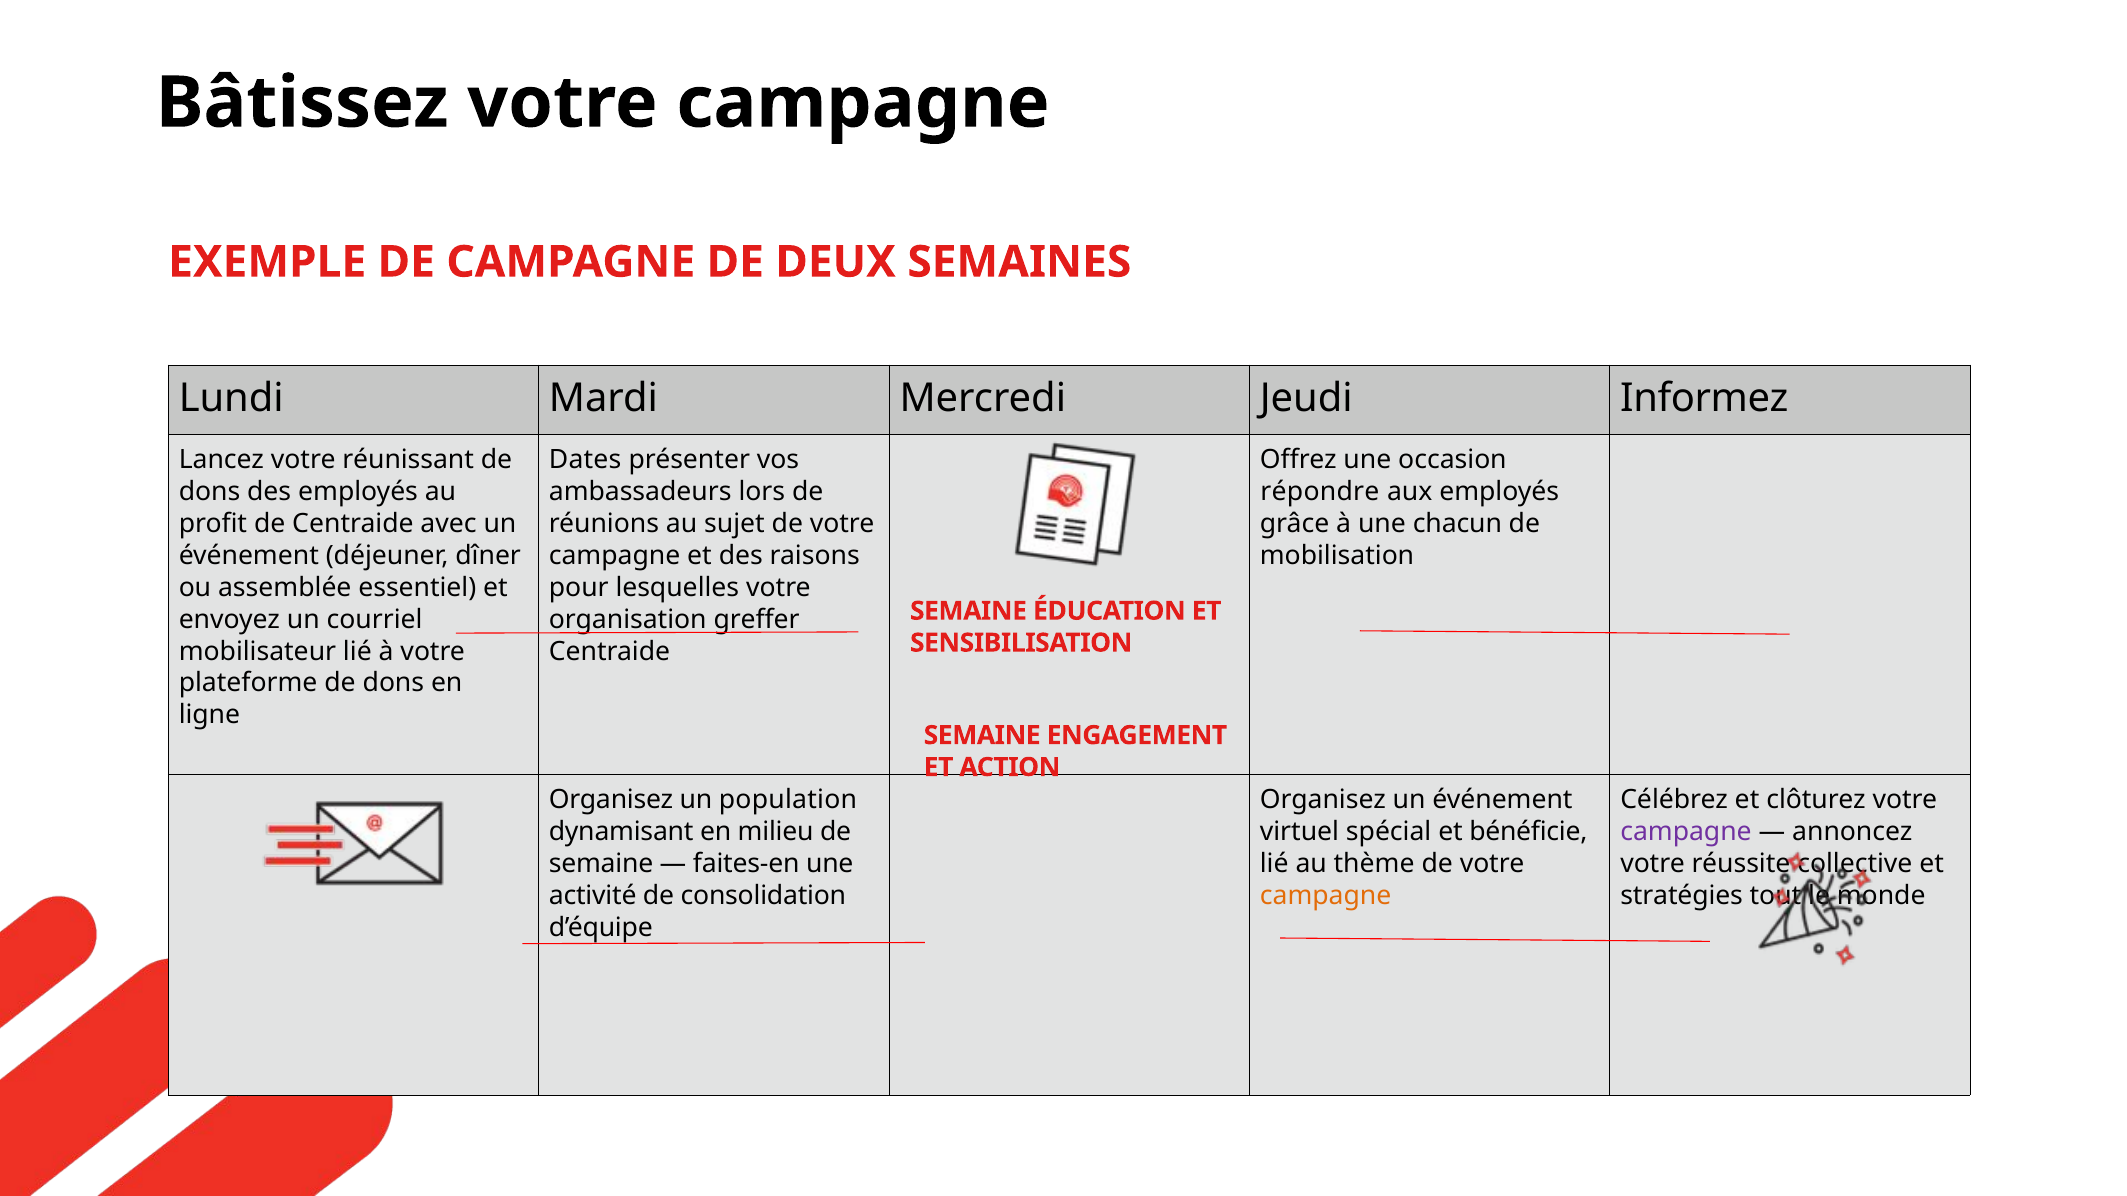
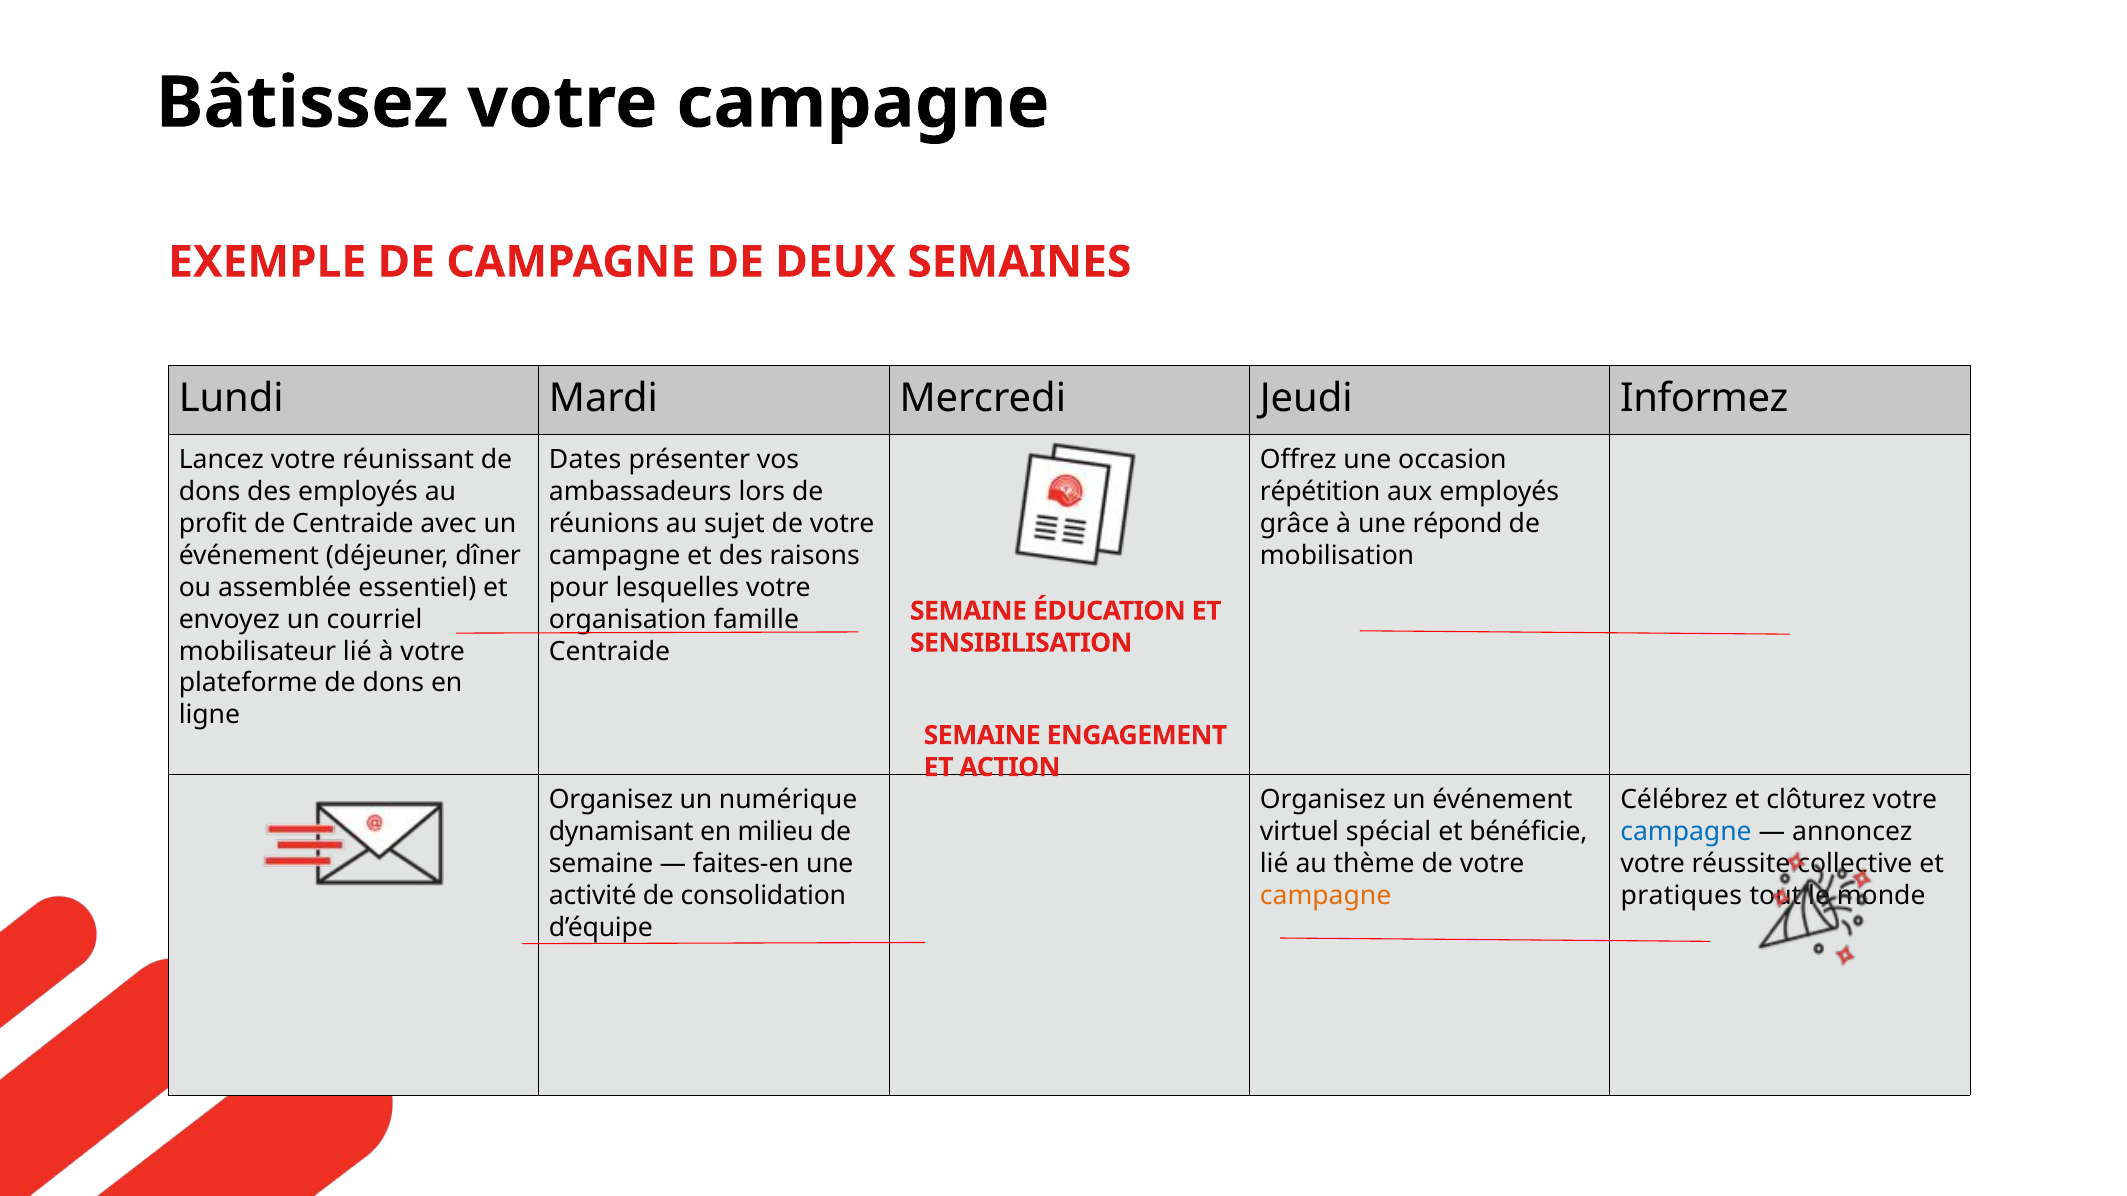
répondre: répondre -> répétition
chacun: chacun -> répond
greffer: greffer -> famille
population: population -> numérique
campagne at (1686, 832) colour: purple -> blue
stratégies: stratégies -> pratiques
